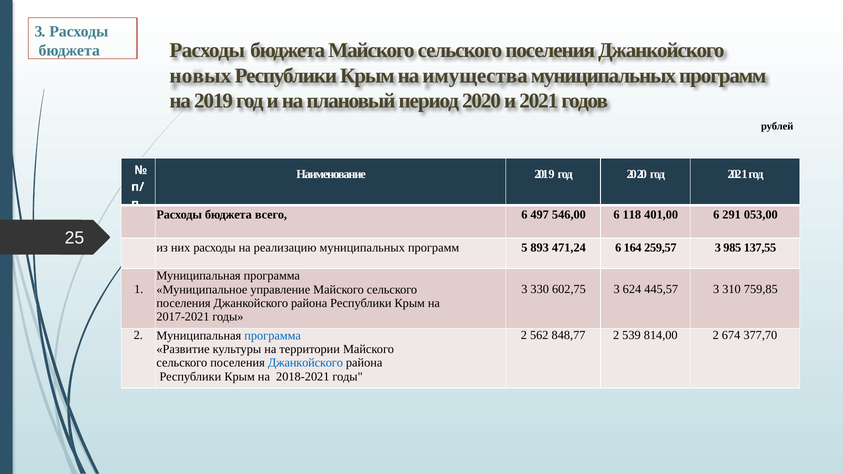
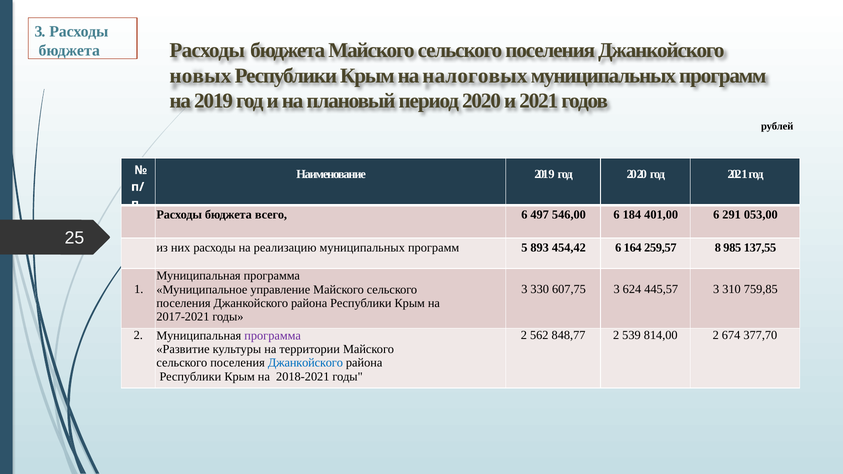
имущества: имущества -> налоговых
118: 118 -> 184
471,24: 471,24 -> 454,42
259,57 3: 3 -> 8
602,75: 602,75 -> 607,75
программа at (273, 336) colour: blue -> purple
